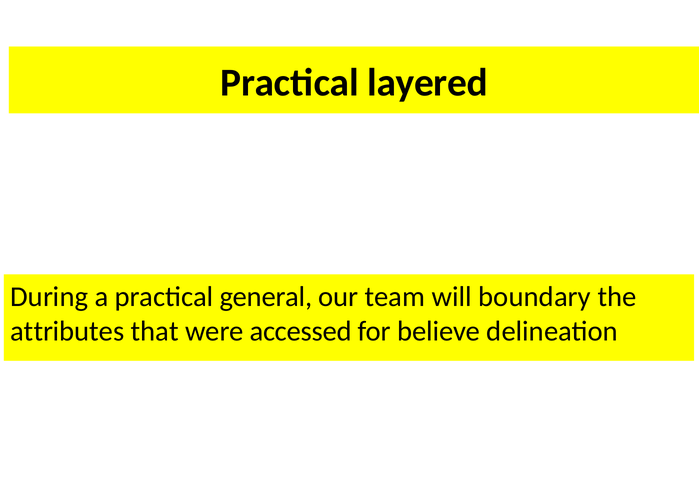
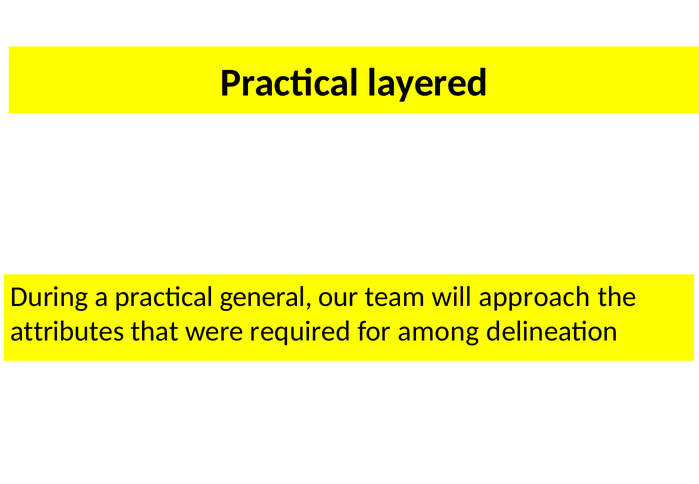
boundary: boundary -> approach
accessed: accessed -> required
believe: believe -> among
